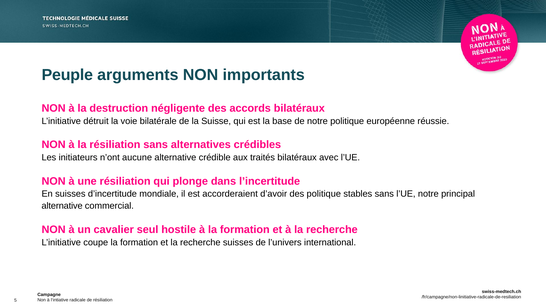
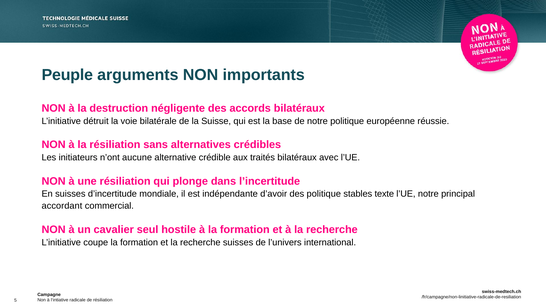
accorderaient: accorderaient -> indépendante
stables sans: sans -> texte
alternative at (62, 206): alternative -> accordant
